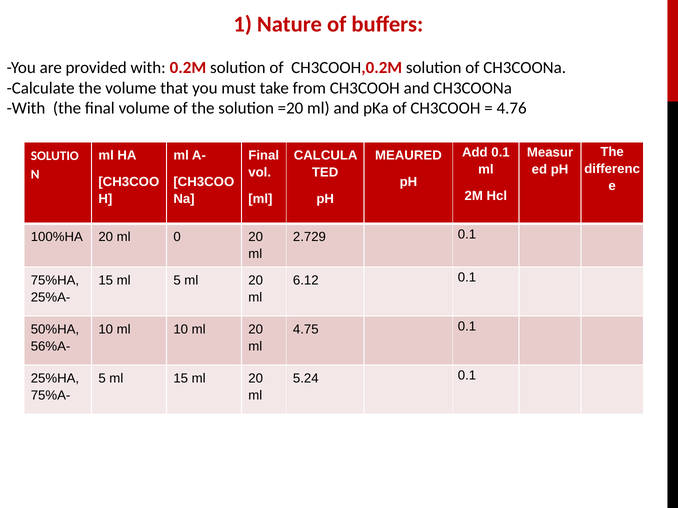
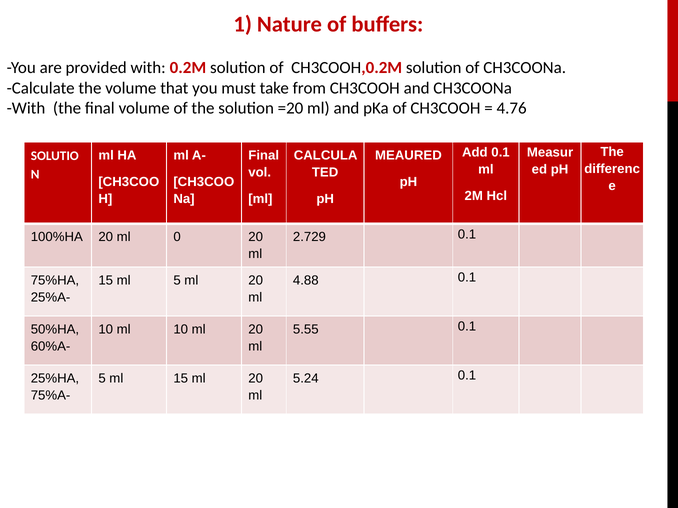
6.12: 6.12 -> 4.88
4.75: 4.75 -> 5.55
56%A-: 56%A- -> 60%A-
